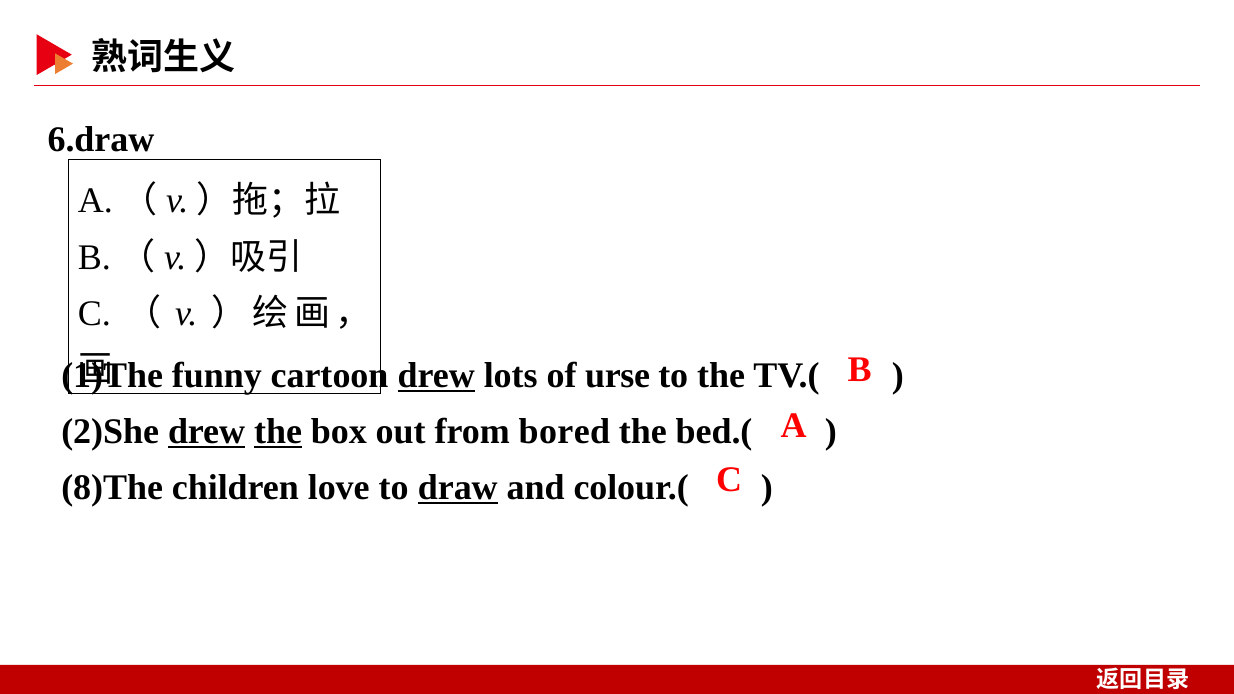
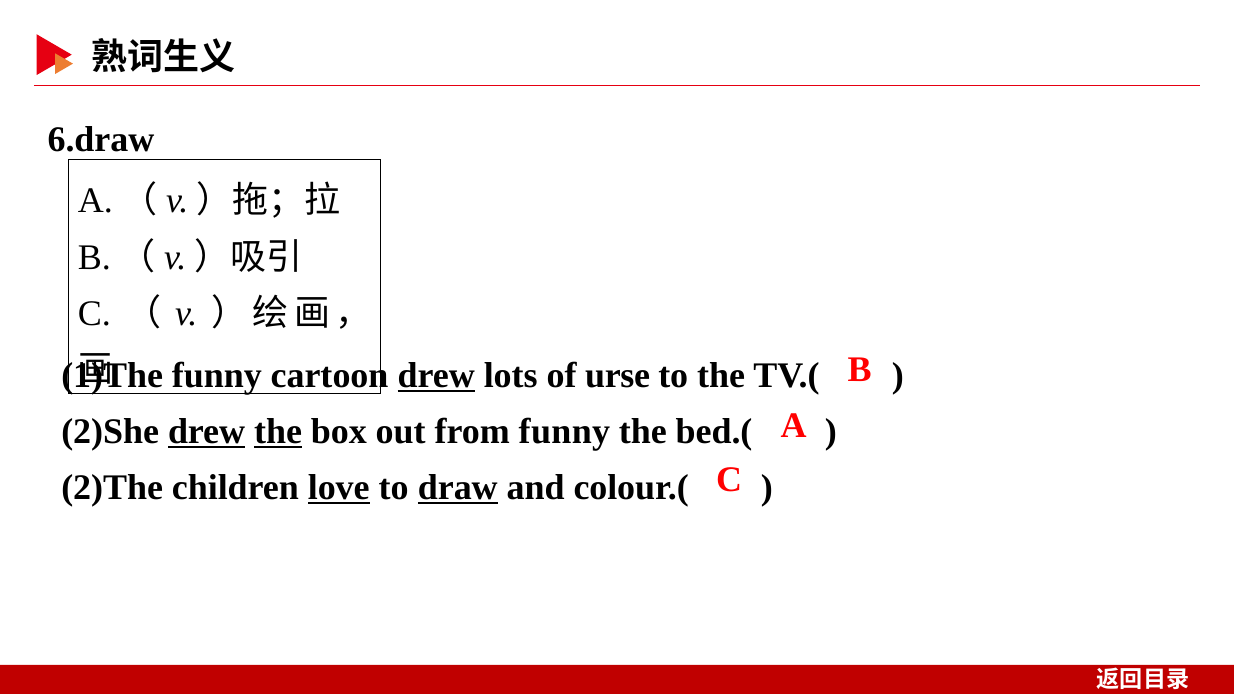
from bored: bored -> funny
8)The: 8)The -> 2)The
love underline: none -> present
